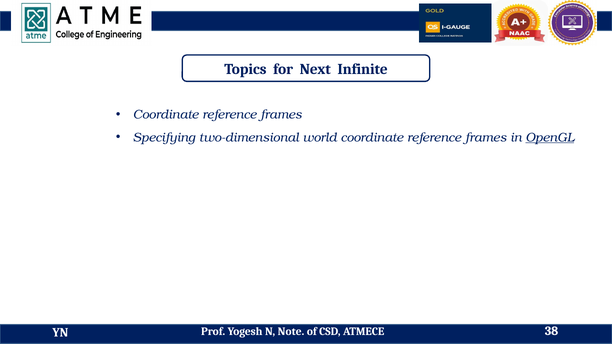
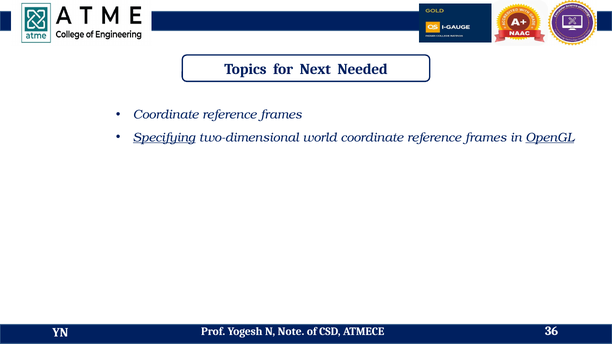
Infinite: Infinite -> Needed
Specifying underline: none -> present
38: 38 -> 36
